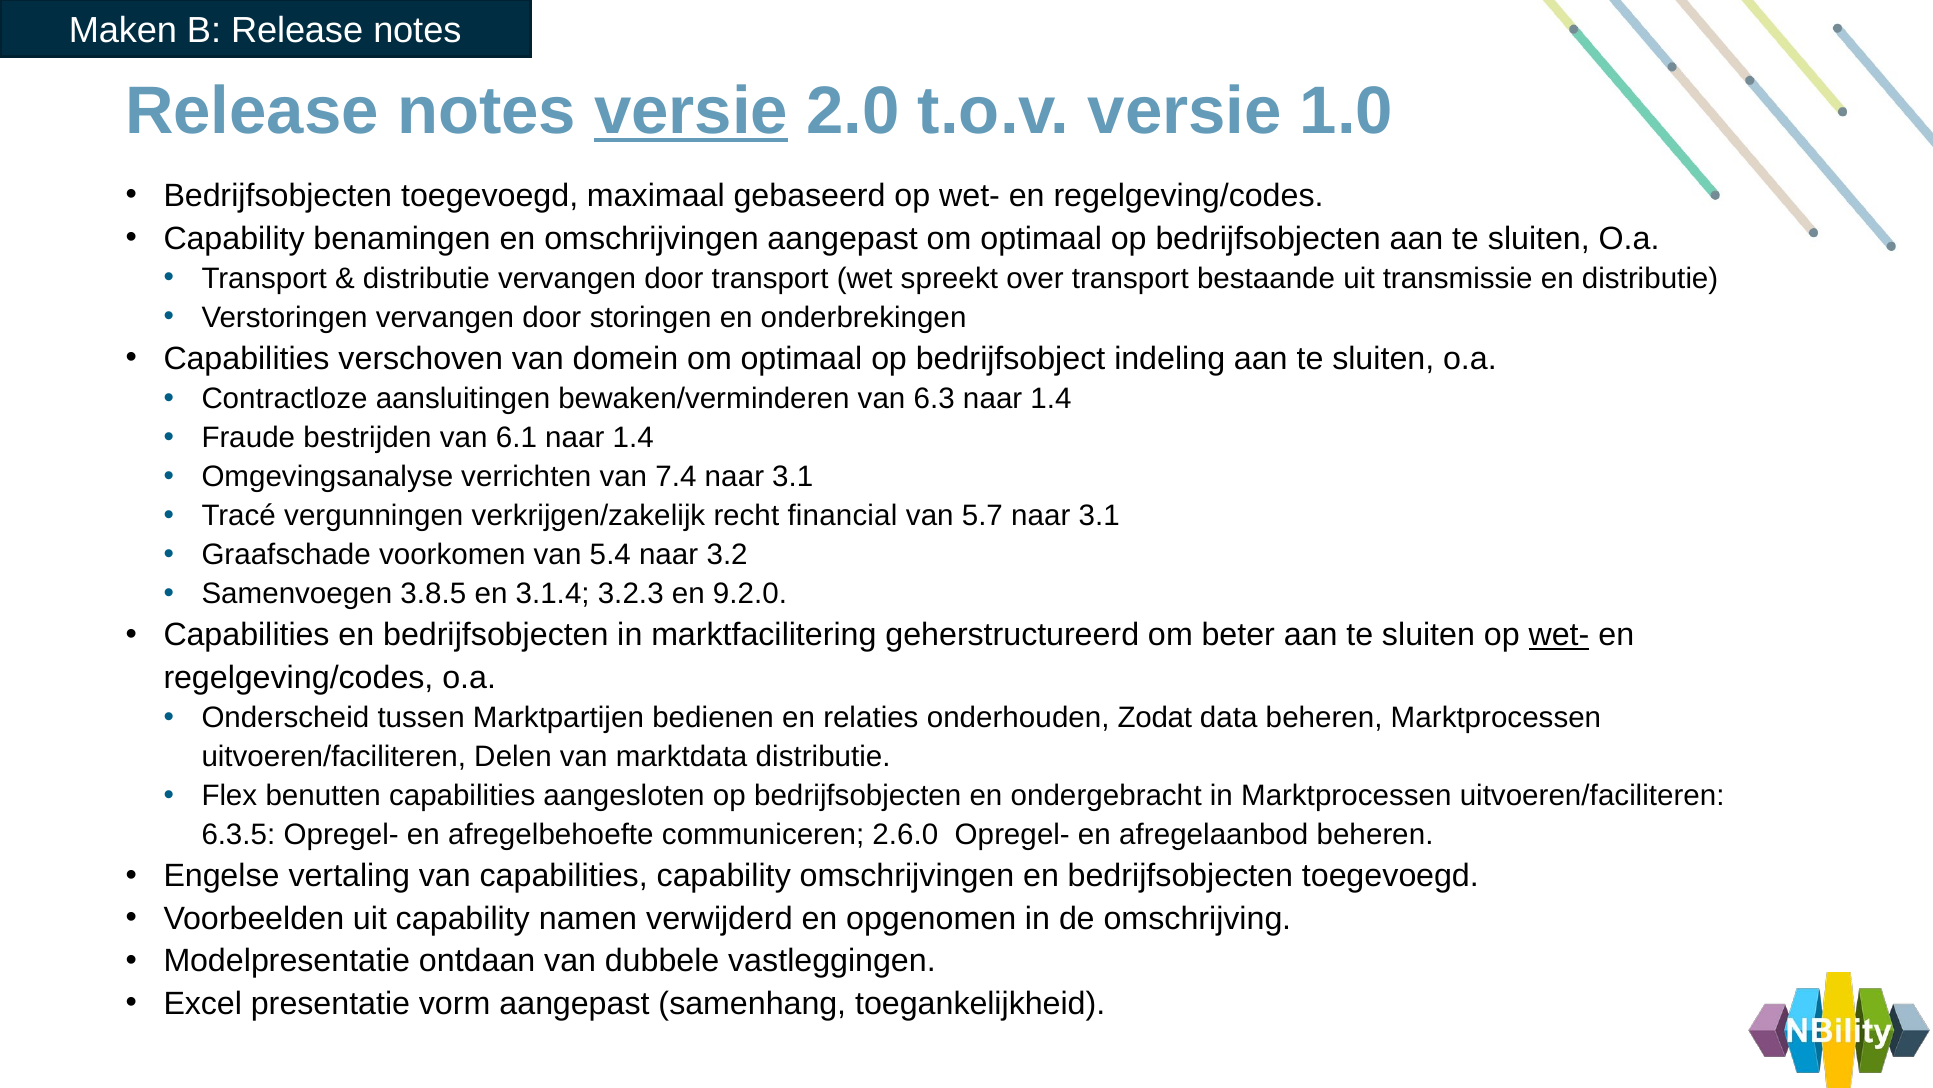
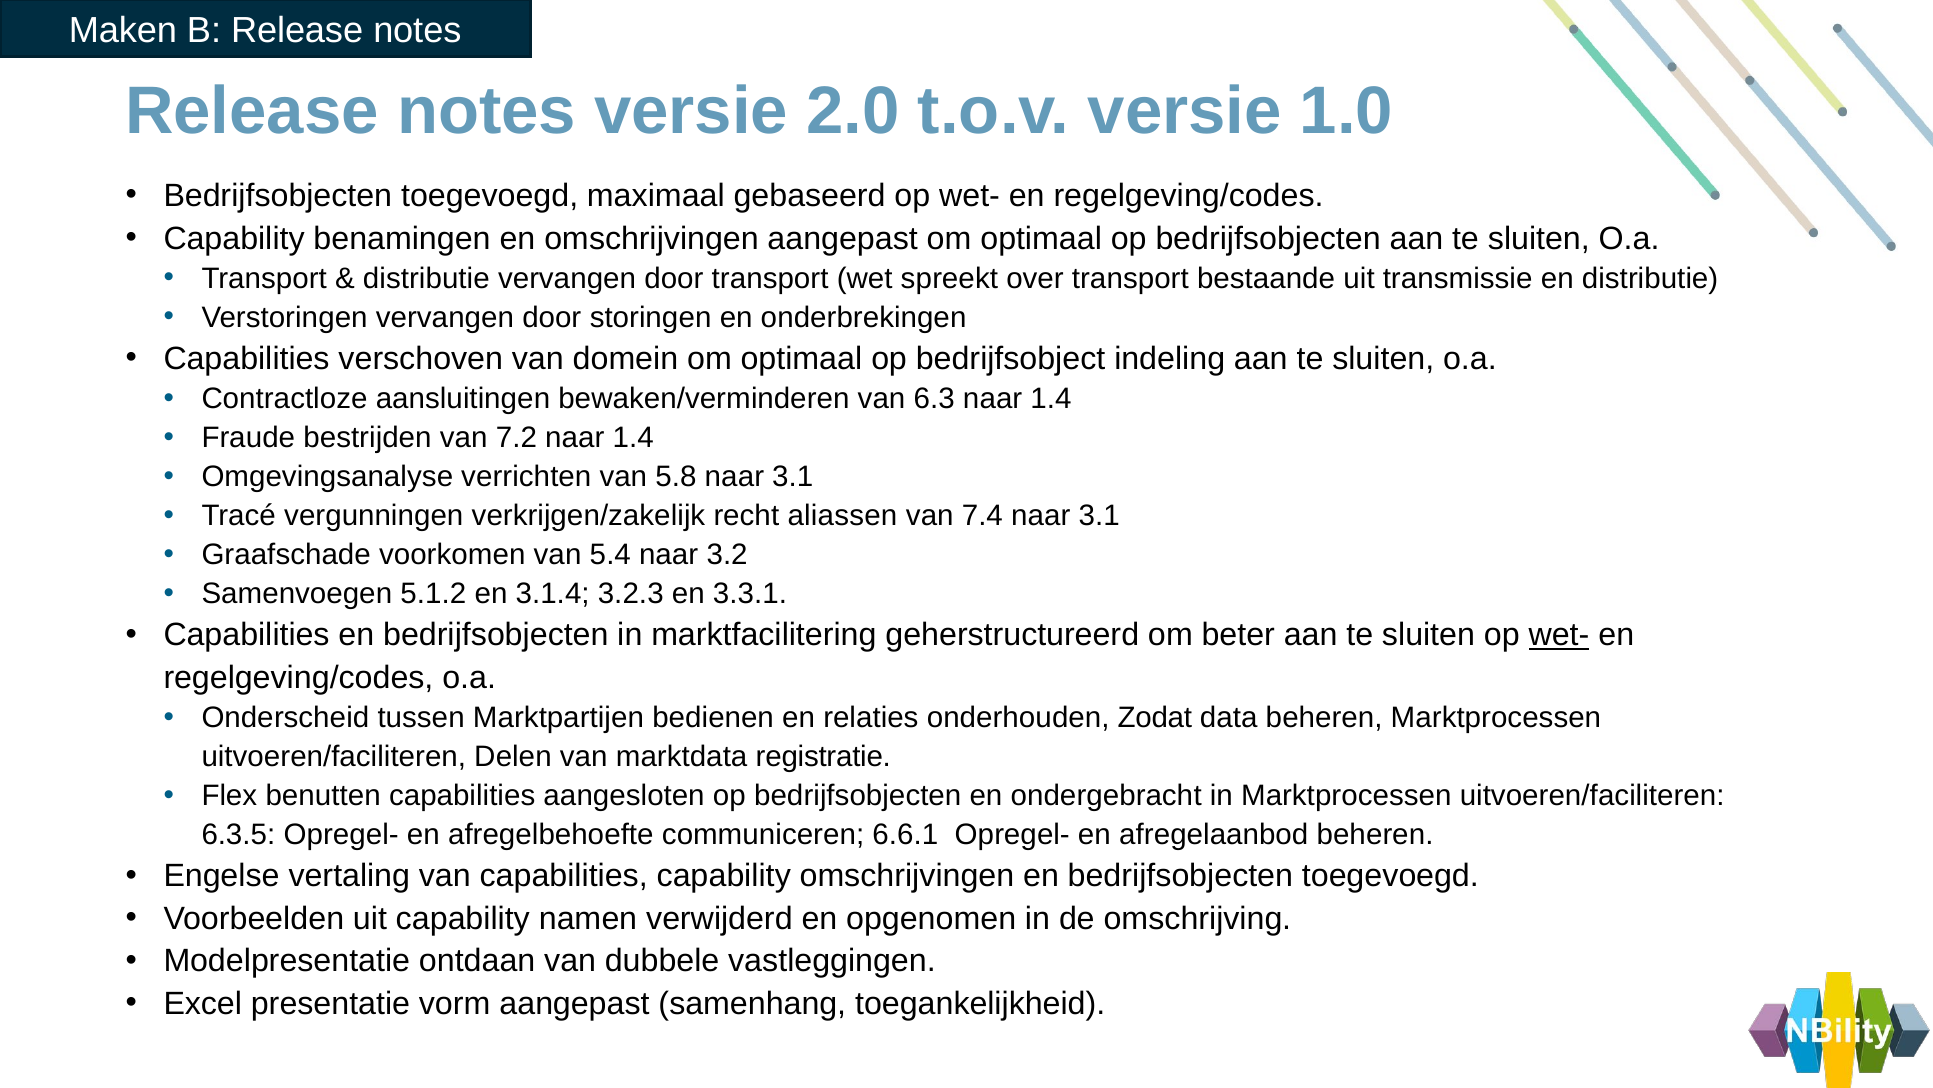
versie at (691, 111) underline: present -> none
6.1: 6.1 -> 7.2
7.4: 7.4 -> 5.8
financial: financial -> aliassen
5.7: 5.7 -> 7.4
3.8.5: 3.8.5 -> 5.1.2
9.2.0: 9.2.0 -> 3.3.1
marktdata distributie: distributie -> registratie
2.6.0: 2.6.0 -> 6.6.1
